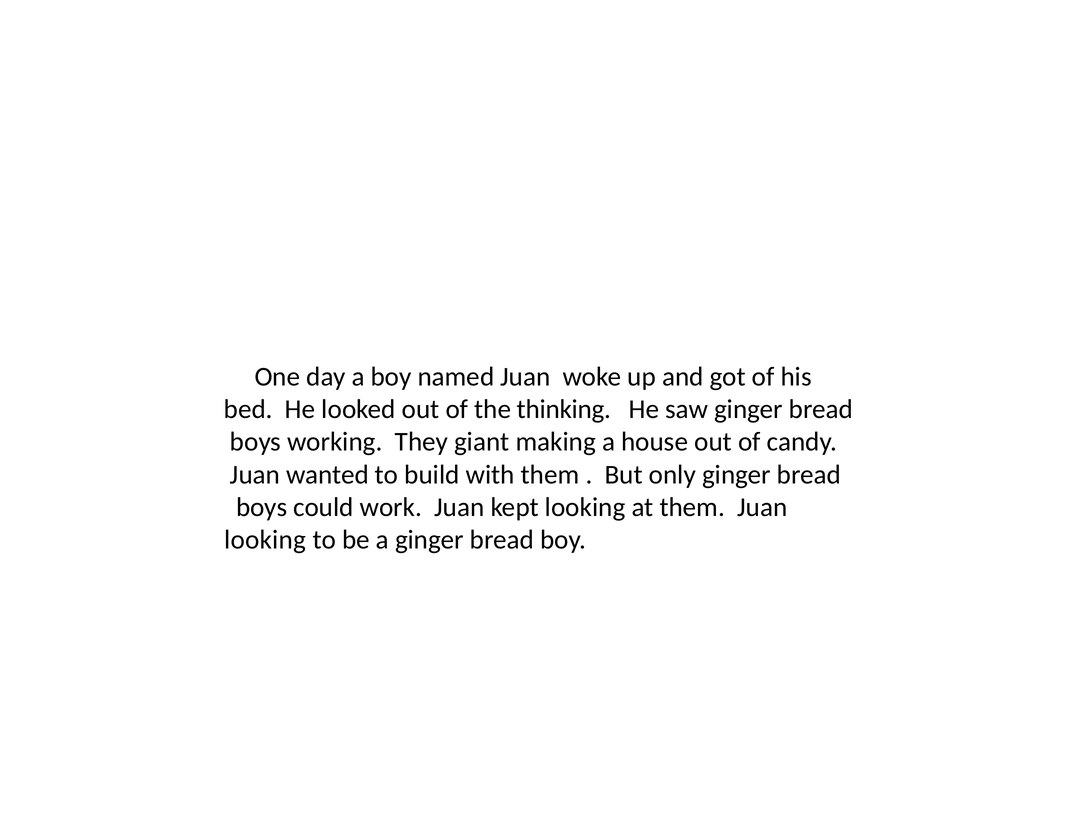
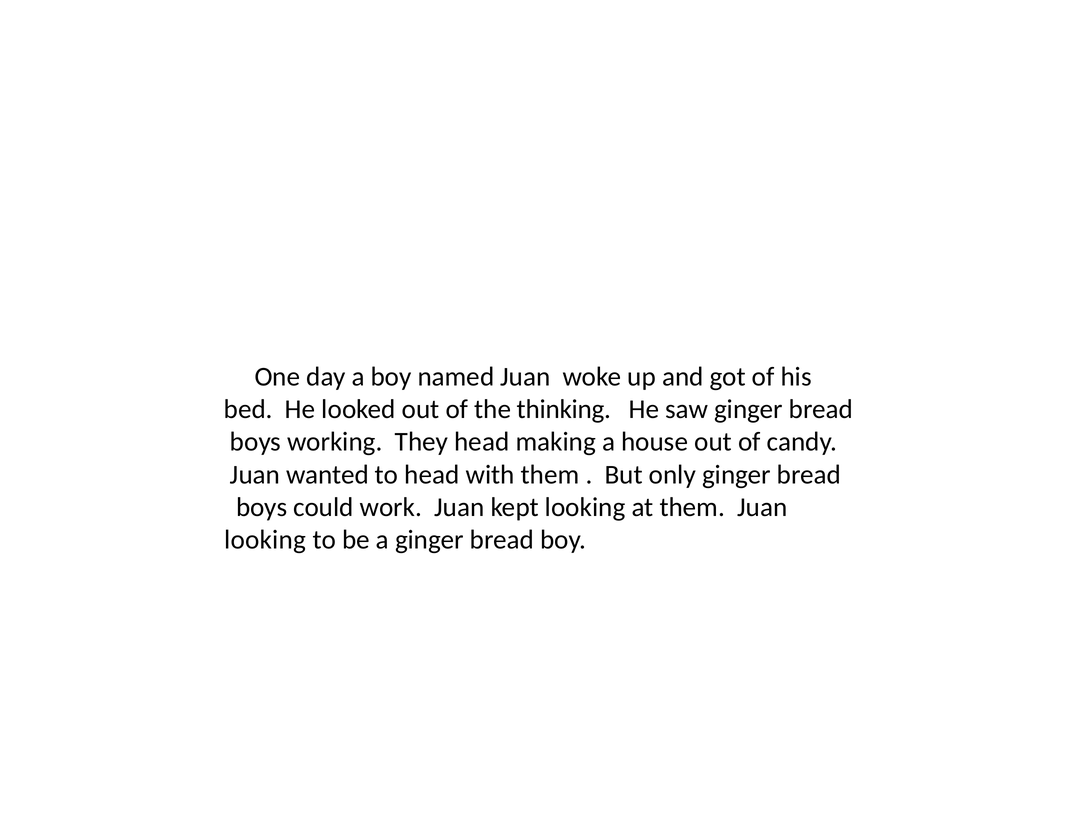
They giant: giant -> head
to build: build -> head
